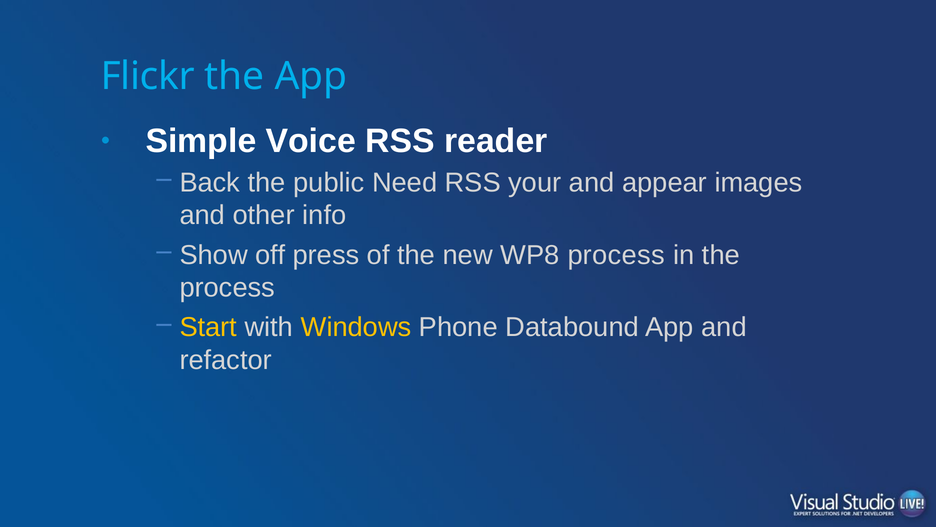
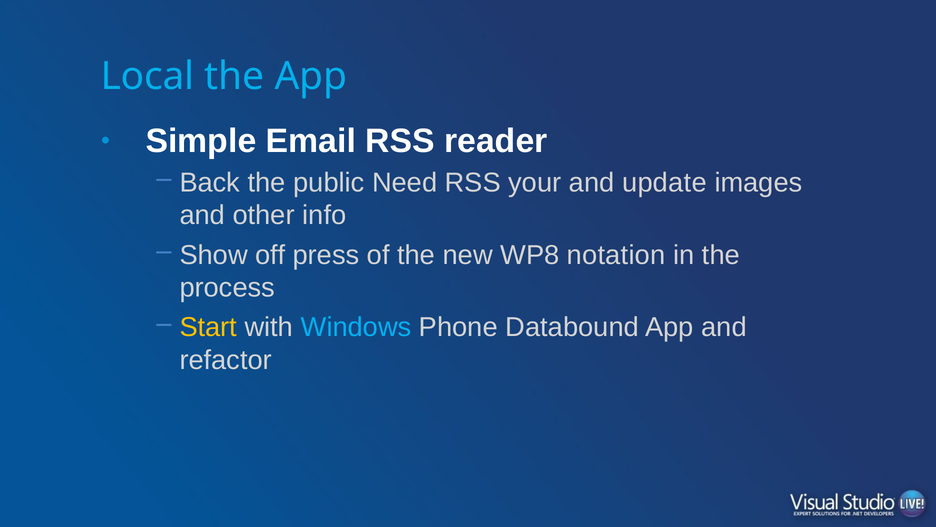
Flickr: Flickr -> Local
Voice: Voice -> Email
appear: appear -> update
WP8 process: process -> notation
Windows colour: yellow -> light blue
